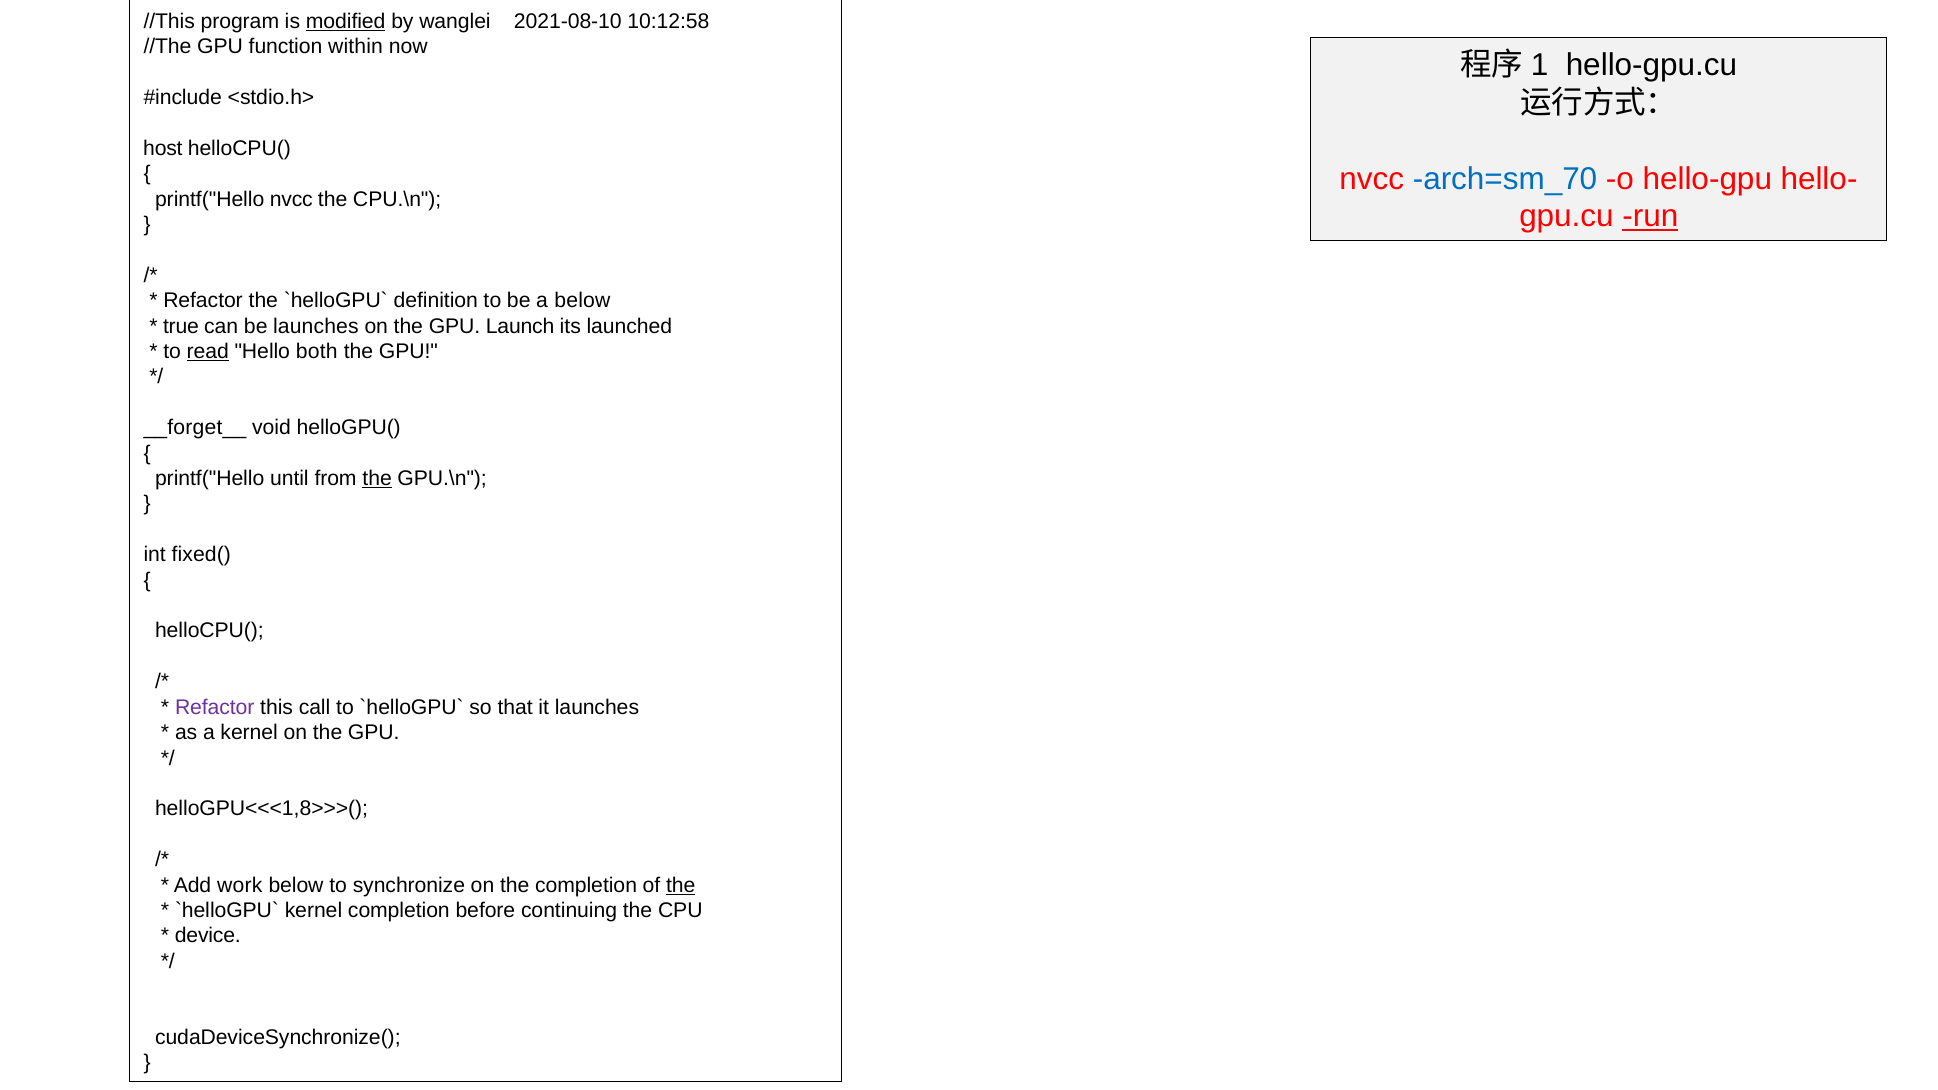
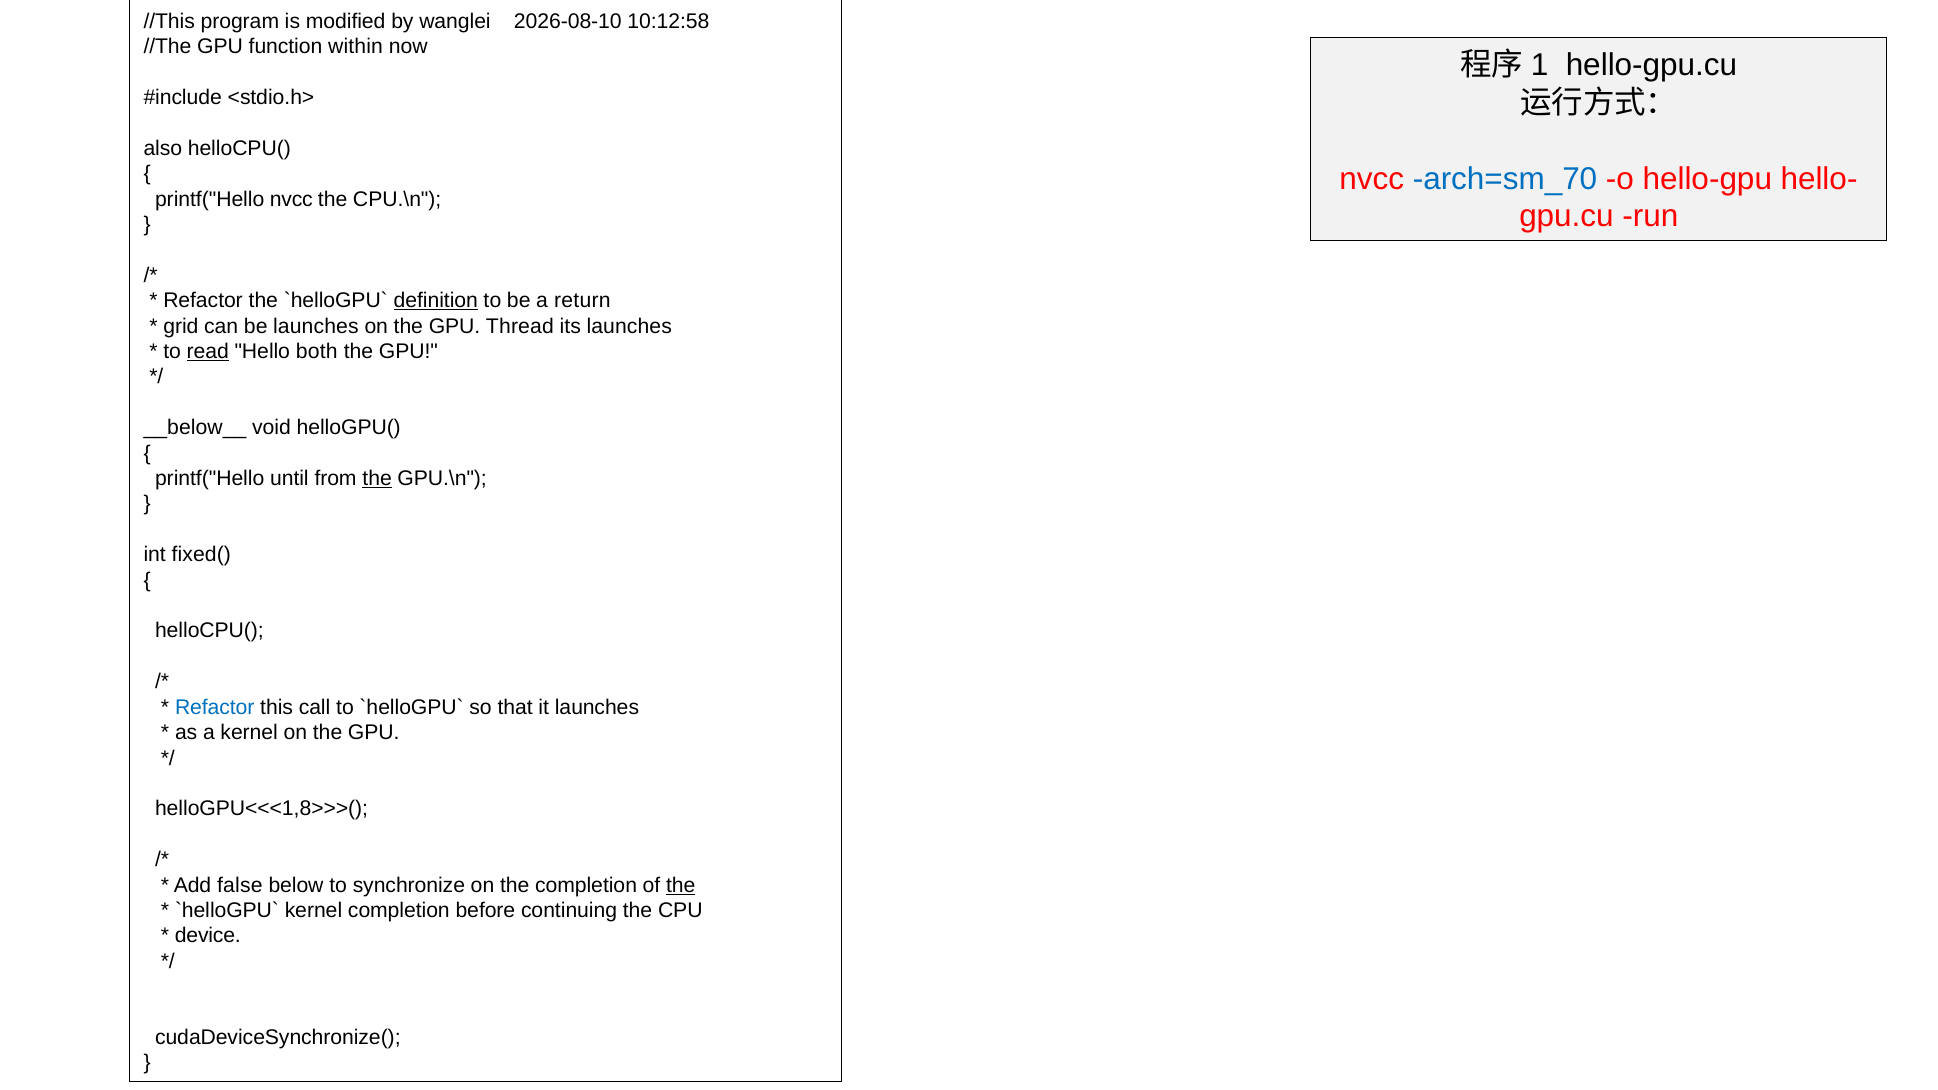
modified underline: present -> none
2021-08-10: 2021-08-10 -> 2026-08-10
host: host -> also
run underline: present -> none
definition underline: none -> present
a below: below -> return
true: true -> grid
Launch: Launch -> Thread
its launched: launched -> launches
__forget__: __forget__ -> __below__
Refactor at (215, 707) colour: purple -> blue
work: work -> false
